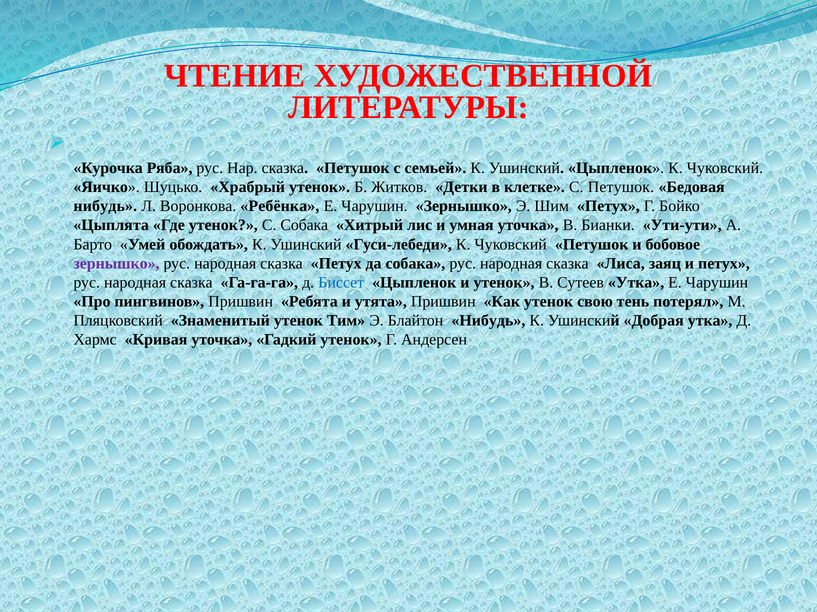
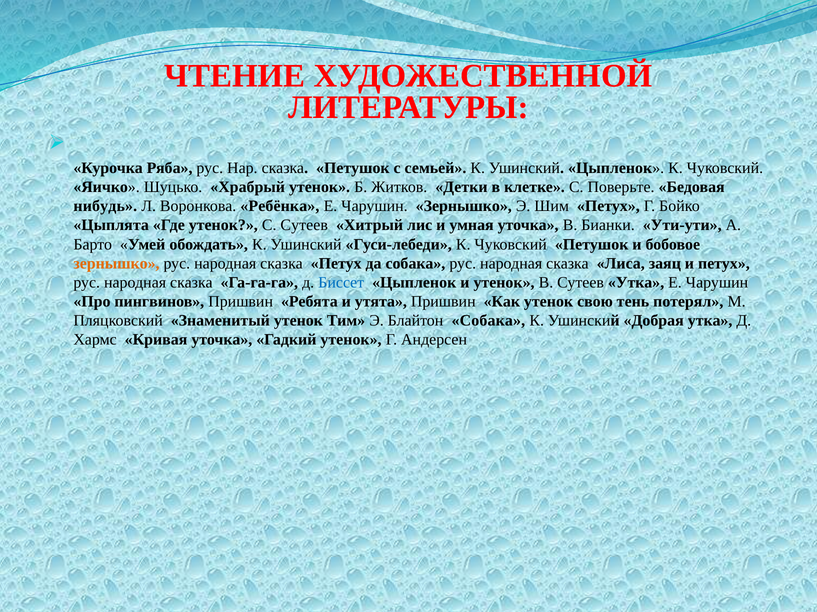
С Петушок: Петушок -> Поверьте
С Собака: Собака -> Сутеев
зернышко at (116, 264) colour: purple -> orange
Блайтон Нибудь: Нибудь -> Собака
